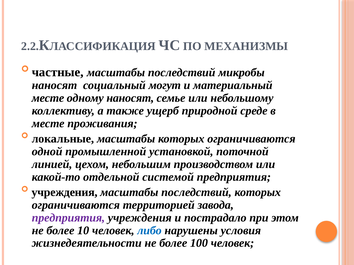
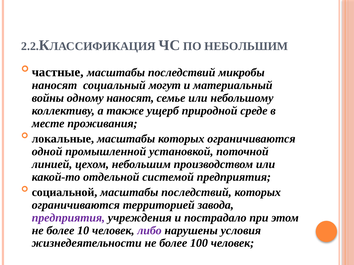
ПО МЕХАНИЗМЫ: МЕХАНИЗМЫ -> НЕБОЛЬШИМ
месте at (48, 98): месте -> войны
учреждения at (65, 193): учреждения -> социальной
либо colour: blue -> purple
